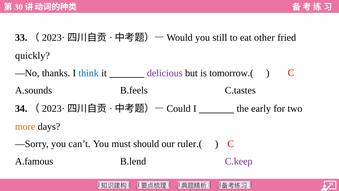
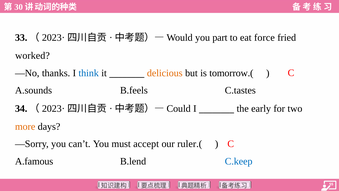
still: still -> part
other: other -> force
quickly: quickly -> worked
delicious colour: purple -> orange
should: should -> accept
C.keep colour: purple -> blue
